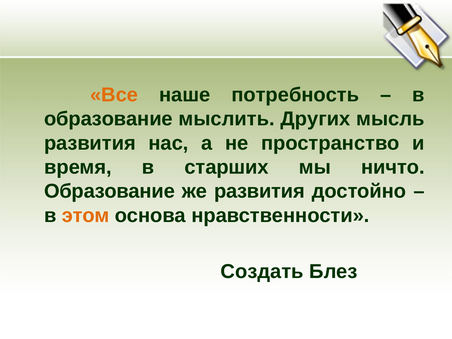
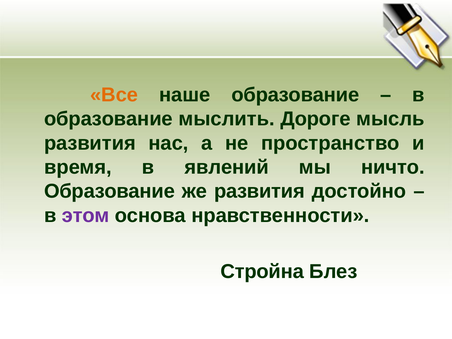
наше потребность: потребность -> образование
Других: Других -> Дороге
старших: старших -> явлений
этом colour: orange -> purple
Создать: Создать -> Стройна
